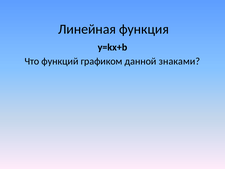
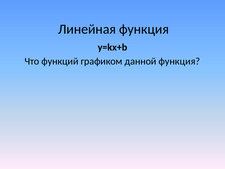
данной знаками: знаками -> функция
